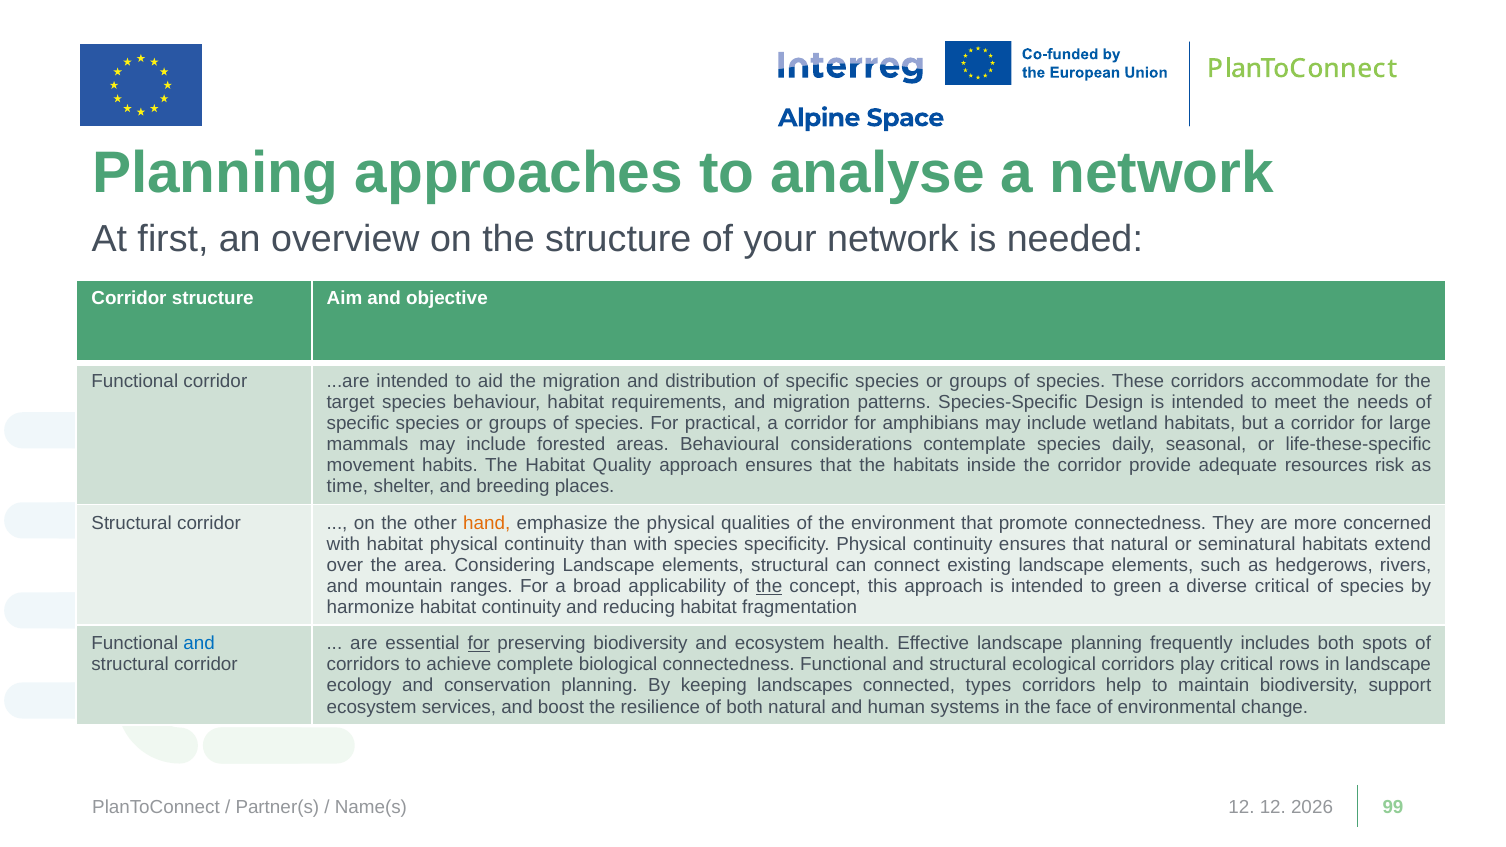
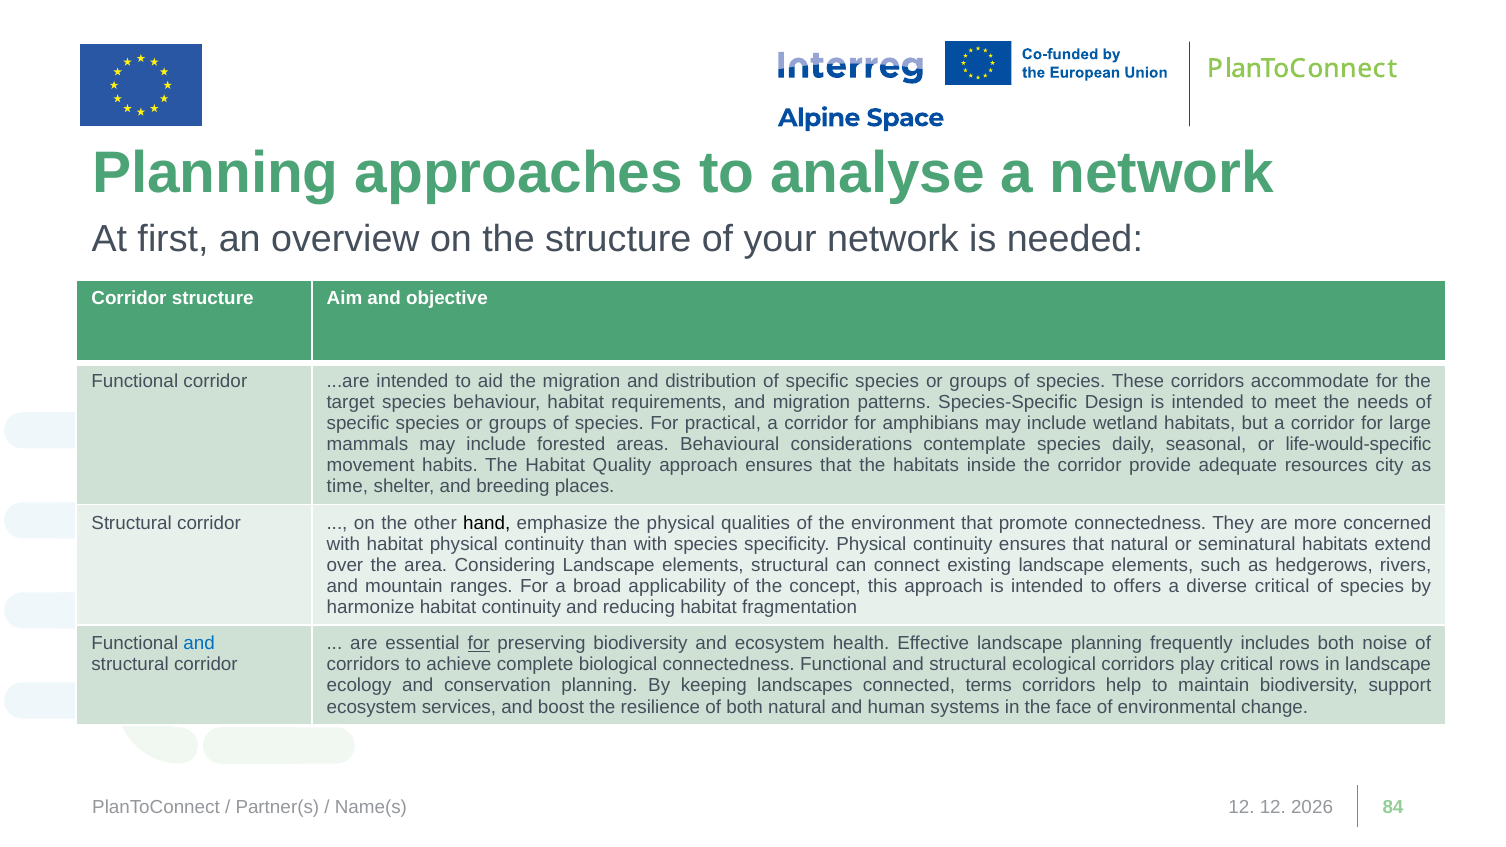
life-these-specific: life-these-specific -> life-would-specific
risk: risk -> city
hand colour: orange -> black
the at (769, 586) underline: present -> none
green: green -> offers
spots: spots -> noise
types: types -> terms
99: 99 -> 84
